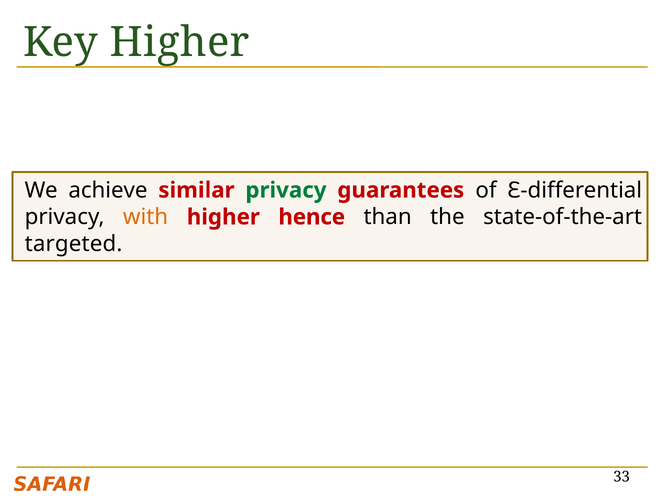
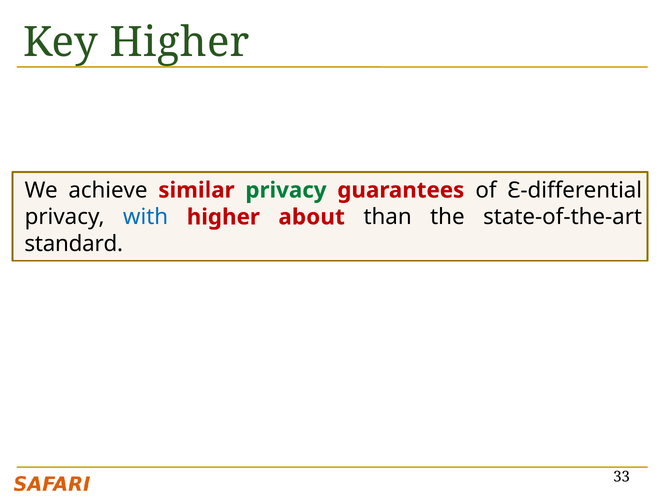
with colour: orange -> blue
hence: hence -> about
targeted: targeted -> standard
